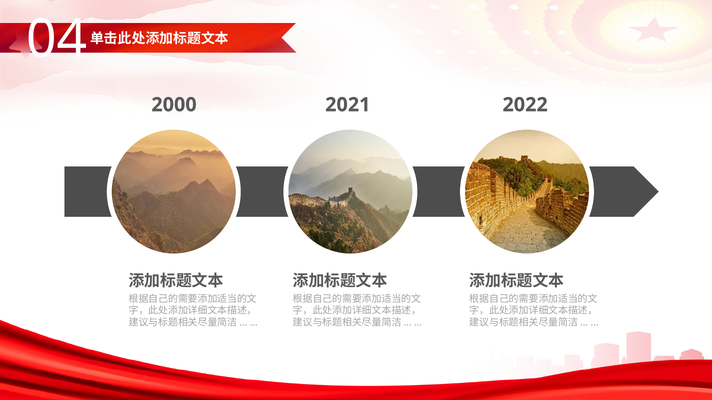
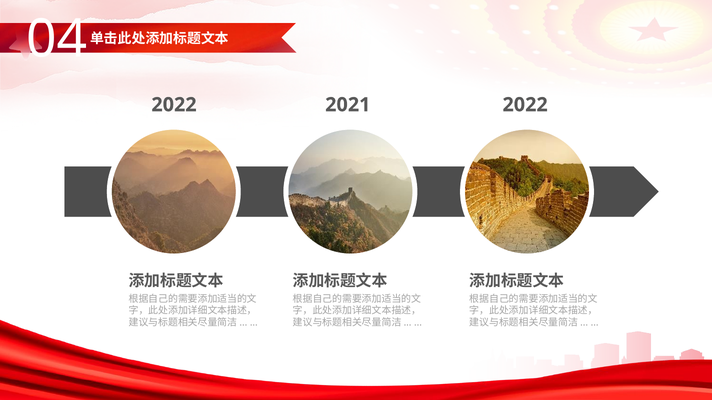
2000 at (174, 105): 2000 -> 2022
